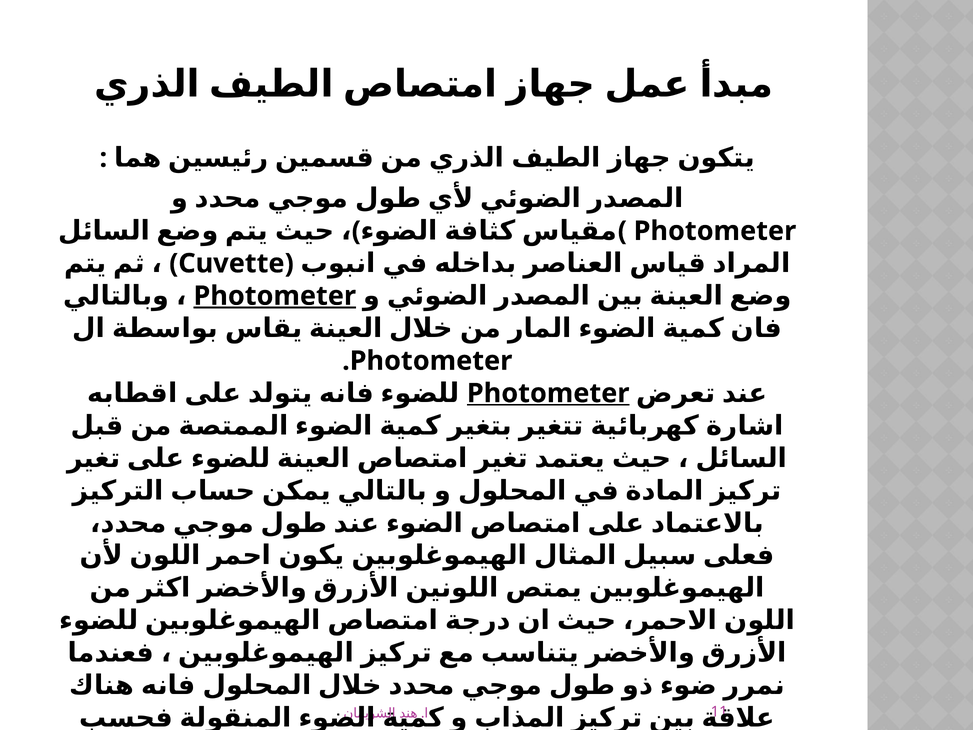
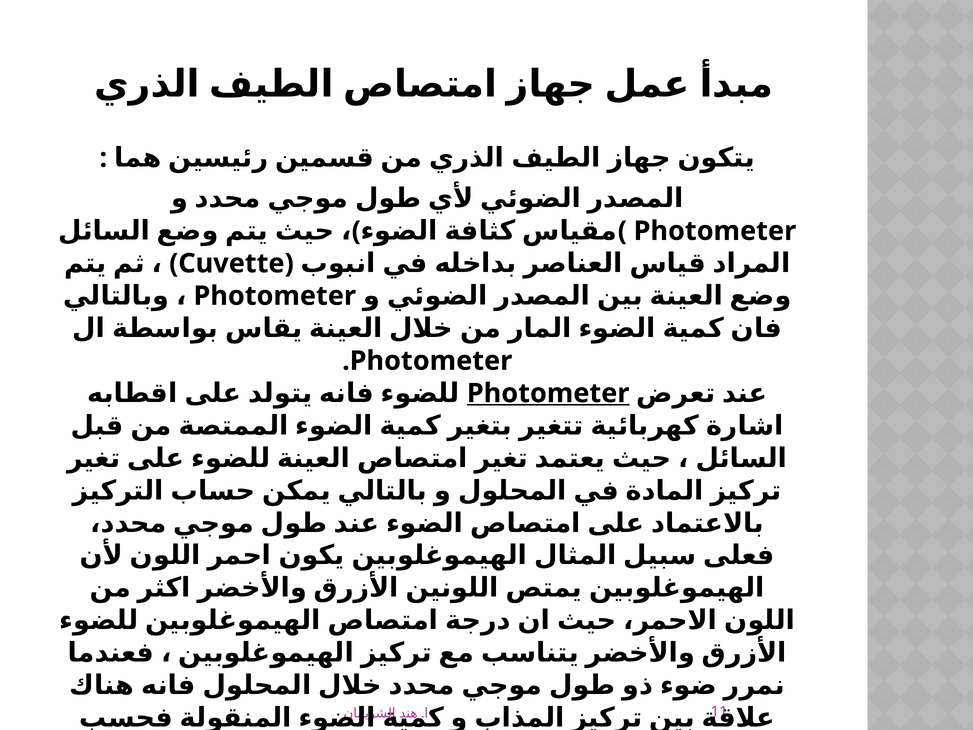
Photometer at (275, 296) underline: present -> none
